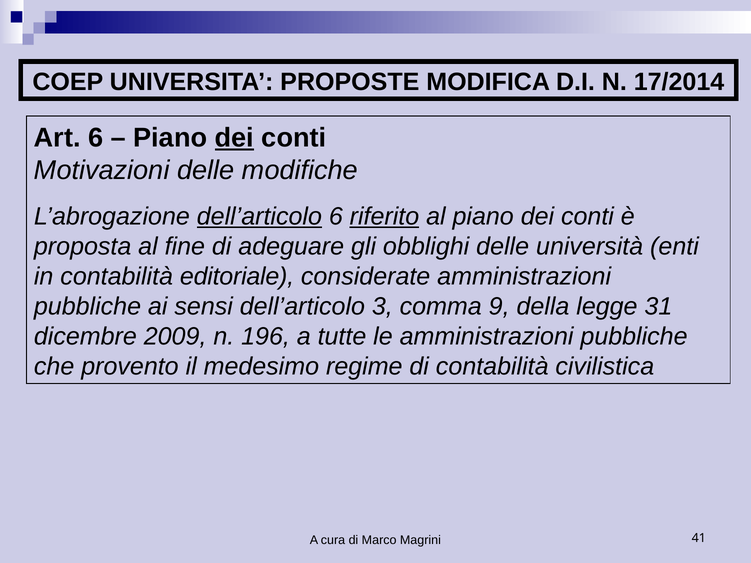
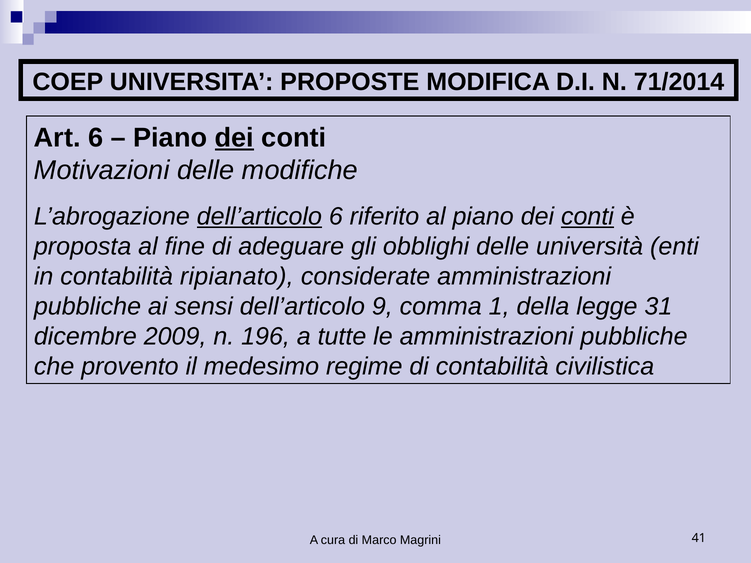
17/2014: 17/2014 -> 71/2014
riferito underline: present -> none
conti at (587, 217) underline: none -> present
editoriale: editoriale -> ripianato
3: 3 -> 9
9: 9 -> 1
